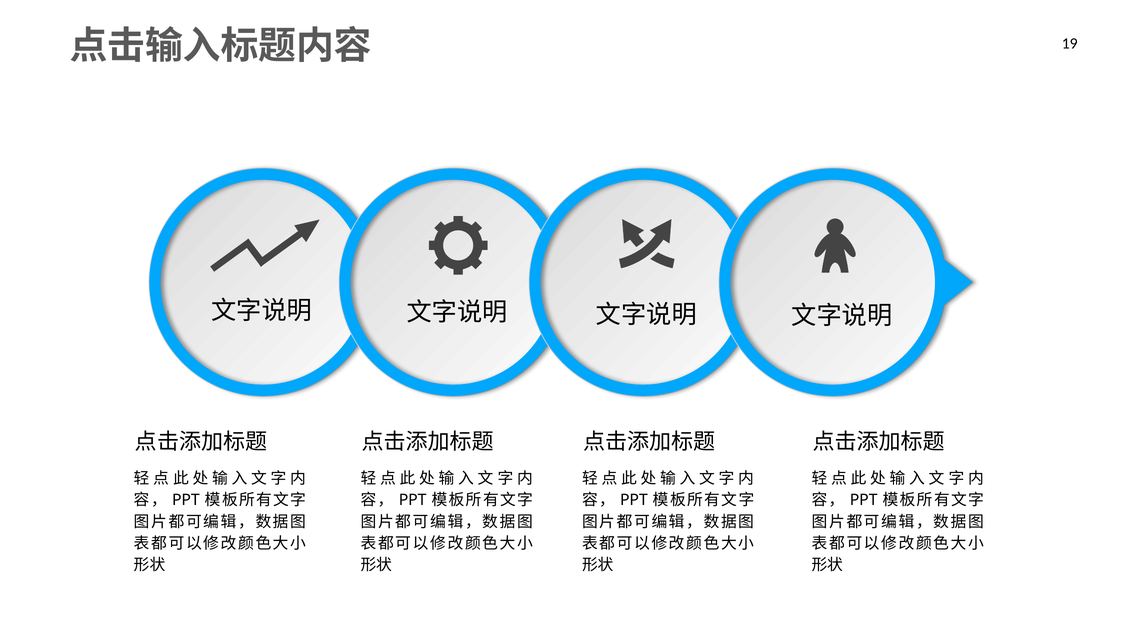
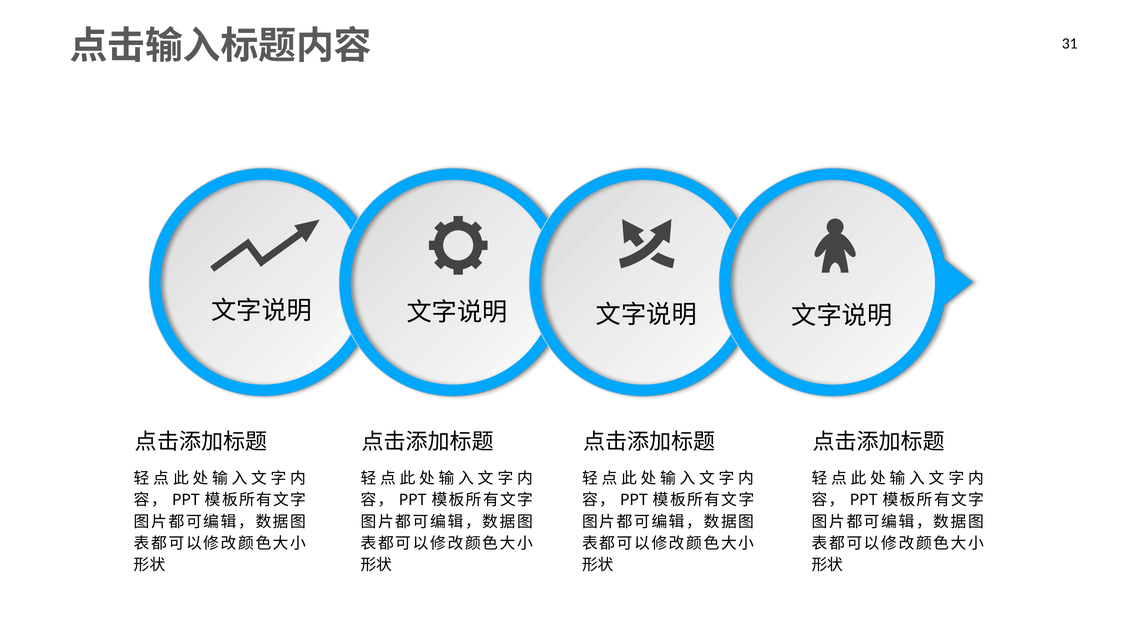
19: 19 -> 31
